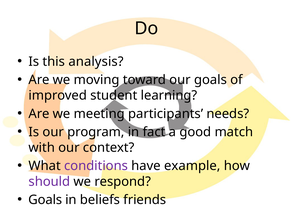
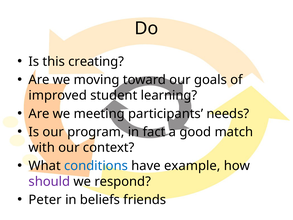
analysis: analysis -> creating
conditions colour: purple -> blue
Goals at (45, 200): Goals -> Peter
